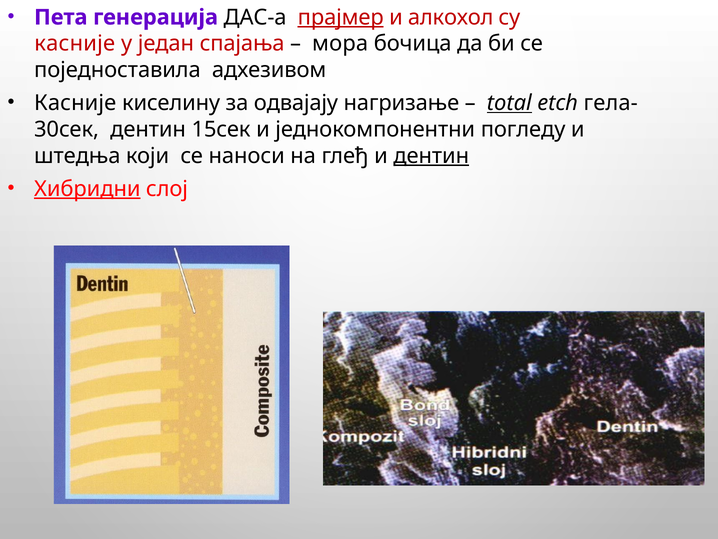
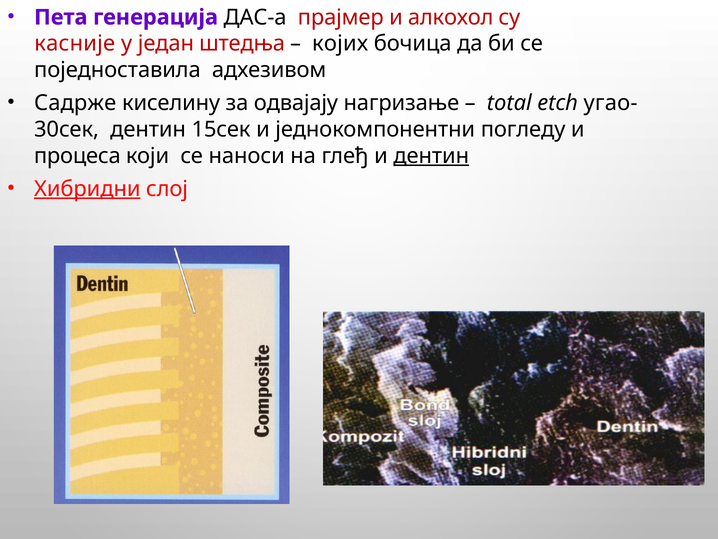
прајмер underline: present -> none
спајања: спајања -> штедња
мора: мора -> којих
Касније at (75, 103): Касније -> Садрже
total underline: present -> none
гела-: гела- -> угао-
штедња: штедња -> процеса
